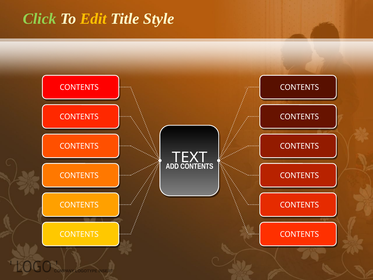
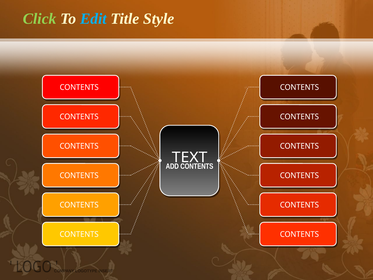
Edit colour: yellow -> light blue
